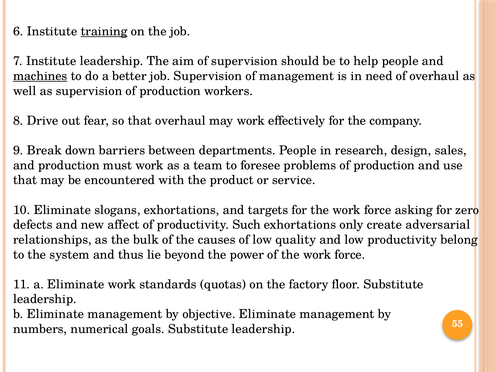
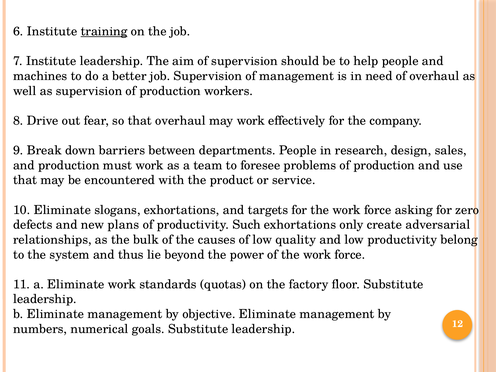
machines underline: present -> none
affect: affect -> plans
55: 55 -> 12
